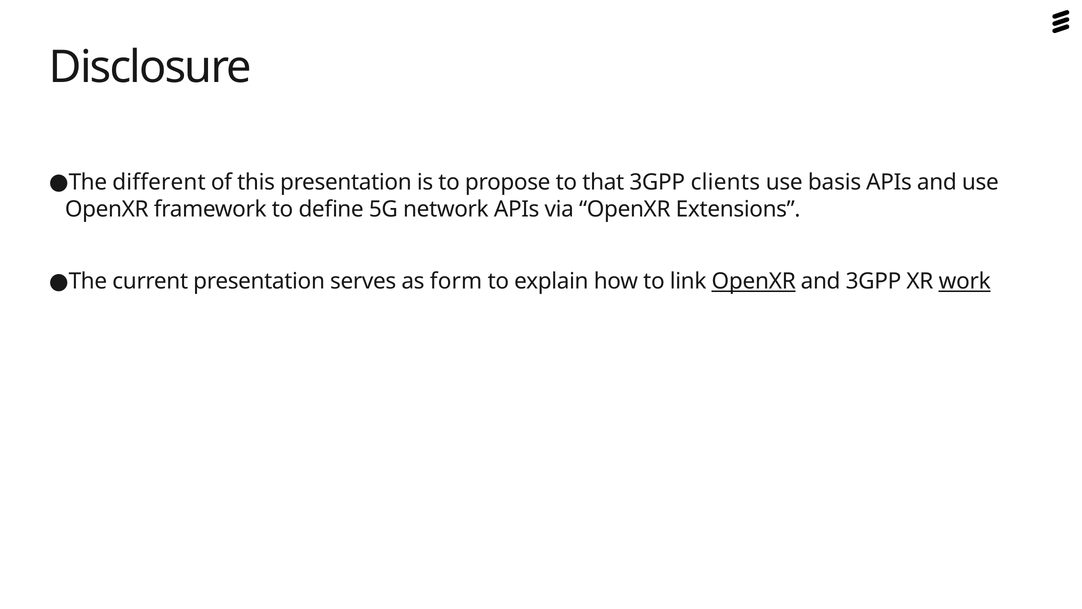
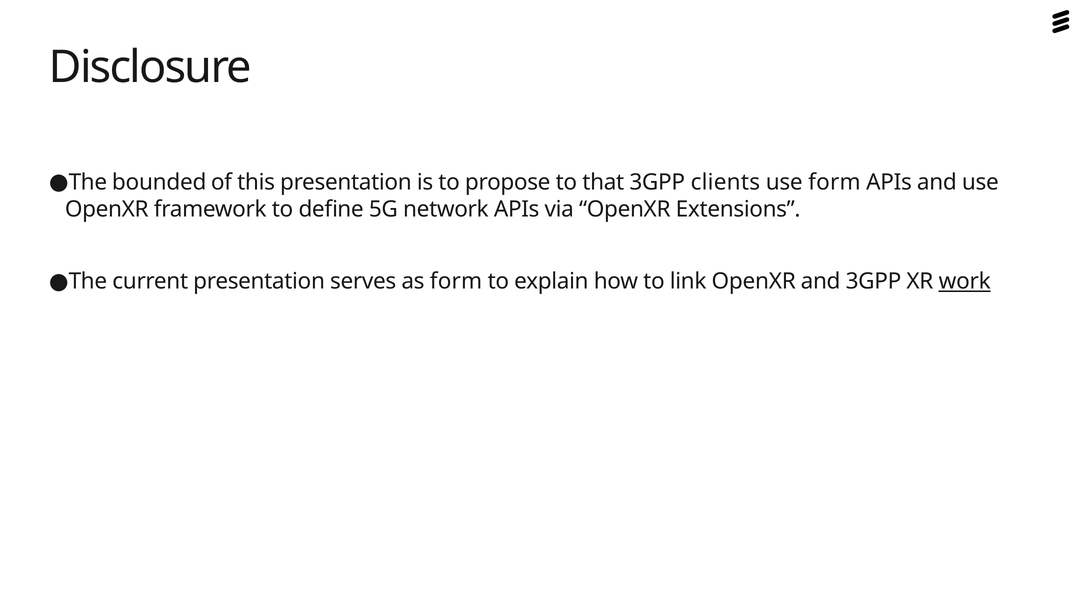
different: different -> bounded
use basis: basis -> form
OpenXR at (754, 281) underline: present -> none
